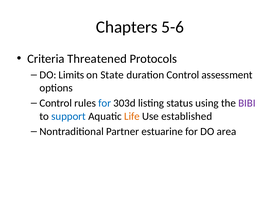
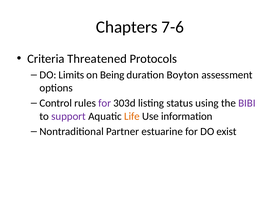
5-6: 5-6 -> 7-6
State: State -> Being
duration Control: Control -> Boyton
for at (105, 103) colour: blue -> purple
support colour: blue -> purple
established: established -> information
area: area -> exist
